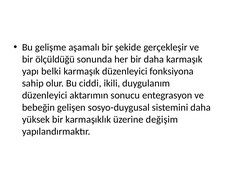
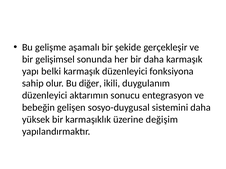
ölçüldüğü: ölçüldüğü -> gelişimsel
ciddi: ciddi -> diğer
